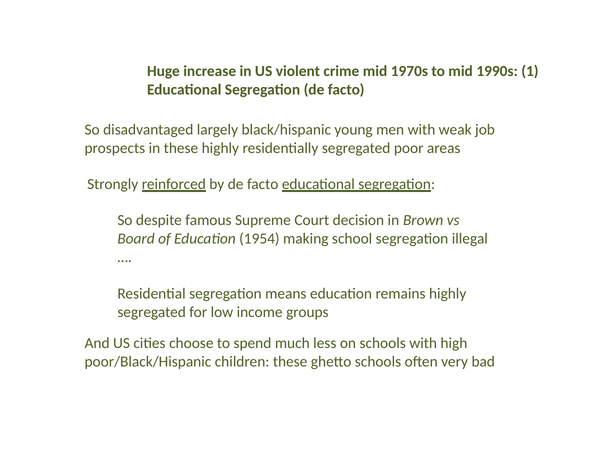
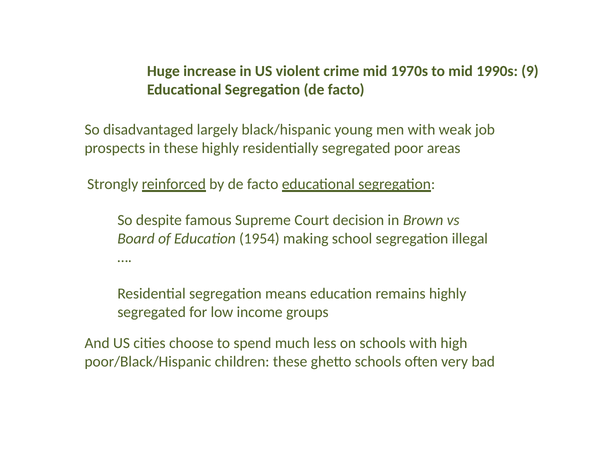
1: 1 -> 9
